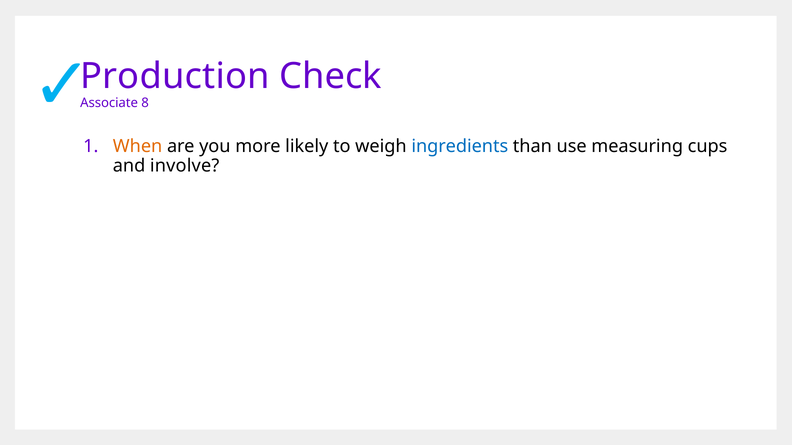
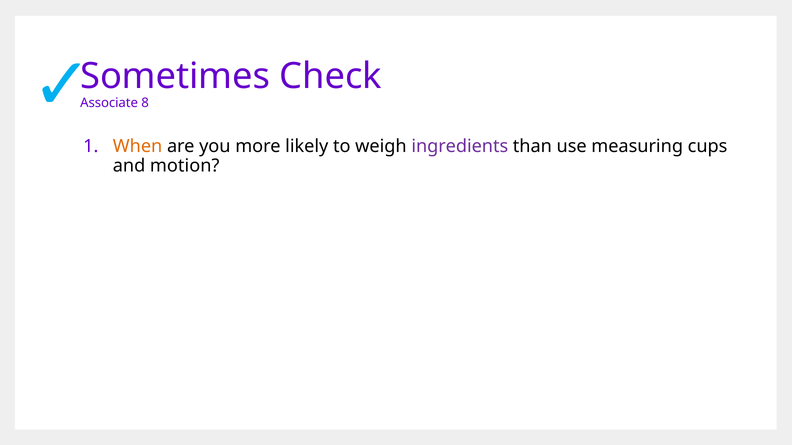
Production: Production -> Sometimes
ingredients colour: blue -> purple
involve: involve -> motion
